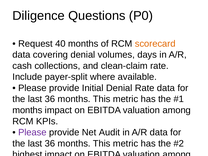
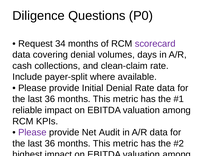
40: 40 -> 34
scorecard colour: orange -> purple
months at (27, 110): months -> reliable
